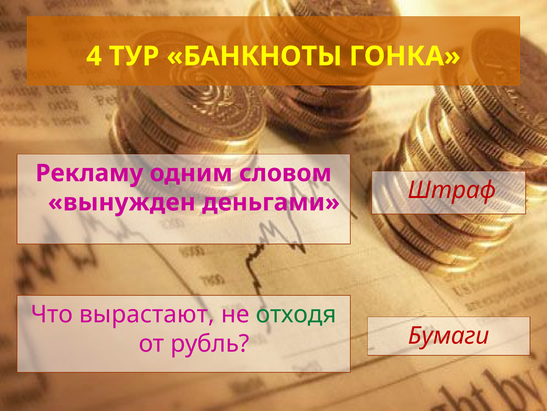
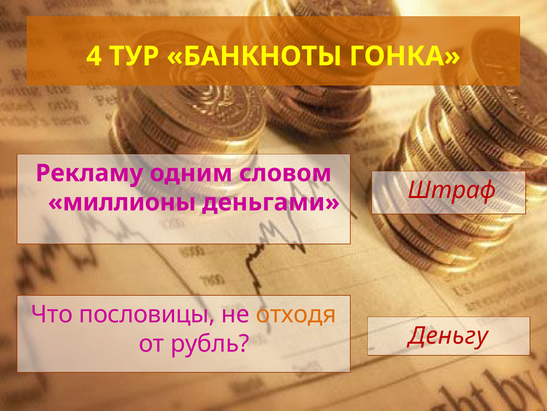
вынужден: вынужден -> миллионы
вырастают: вырастают -> пословицы
отходя colour: green -> orange
Бумаги: Бумаги -> Деньгу
